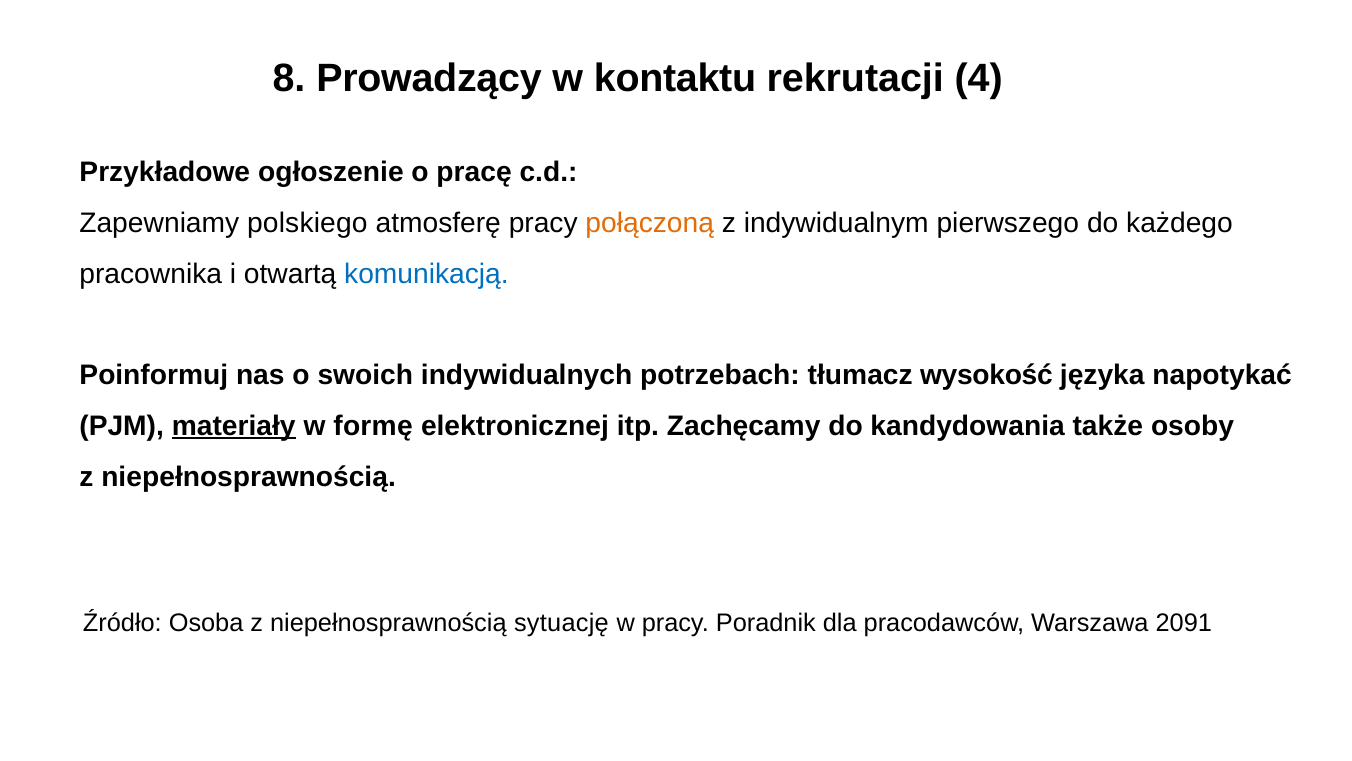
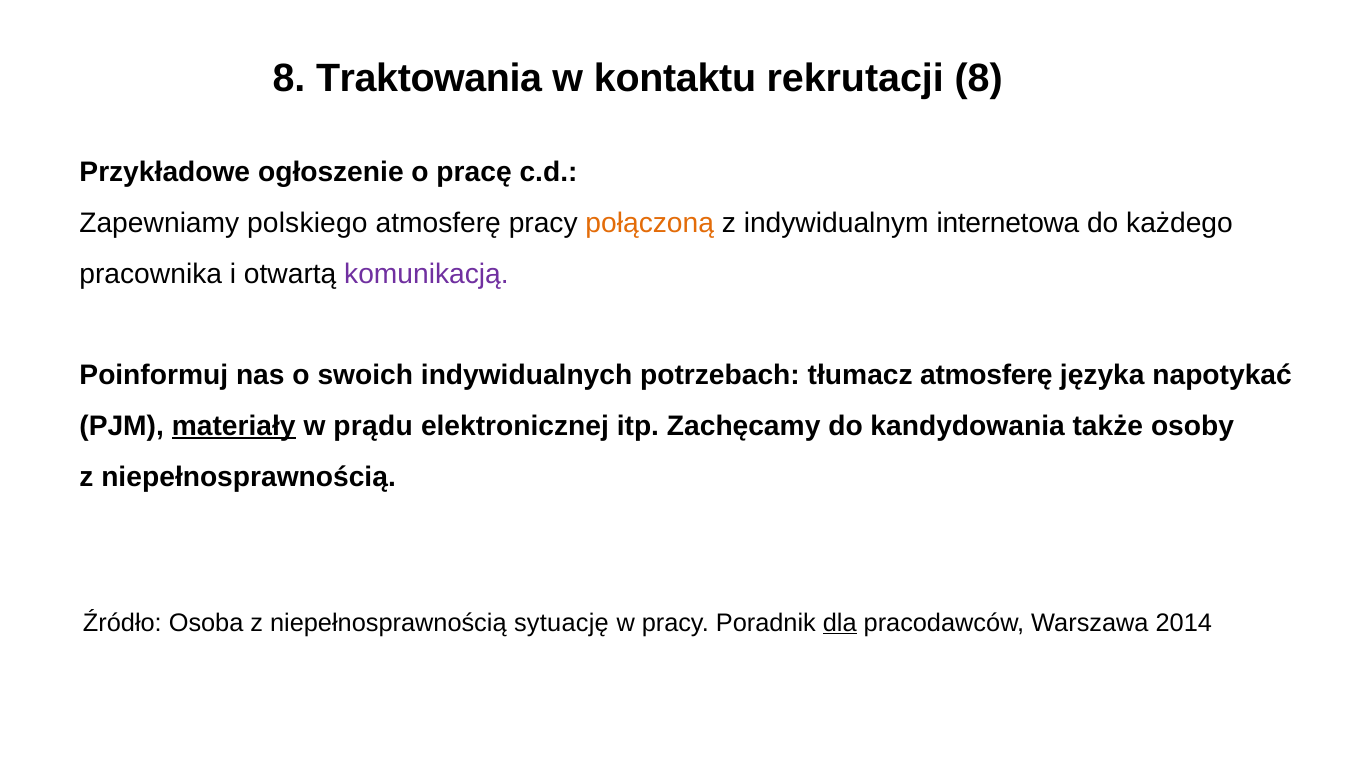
Prowadzący: Prowadzący -> Traktowania
rekrutacji 4: 4 -> 8
pierwszego: pierwszego -> internetowa
komunikacją colour: blue -> purple
tłumacz wysokość: wysokość -> atmosferę
formę: formę -> prądu
dla underline: none -> present
2091: 2091 -> 2014
